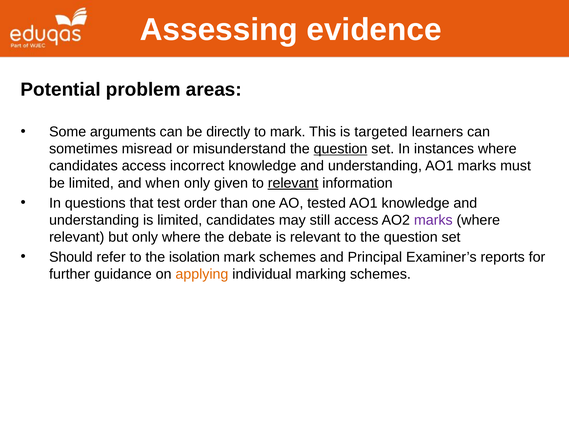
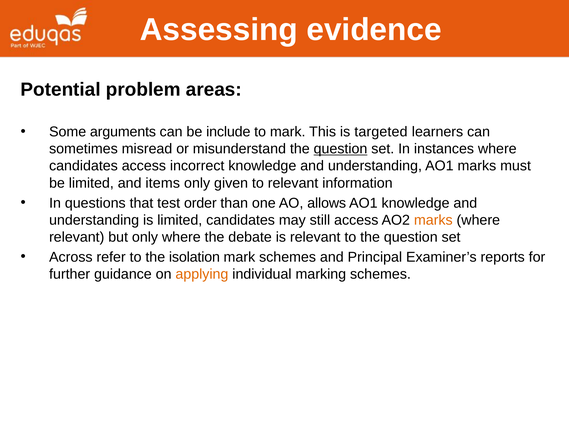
directly: directly -> include
when: when -> items
relevant at (293, 183) underline: present -> none
tested: tested -> allows
marks at (433, 220) colour: purple -> orange
Should: Should -> Across
